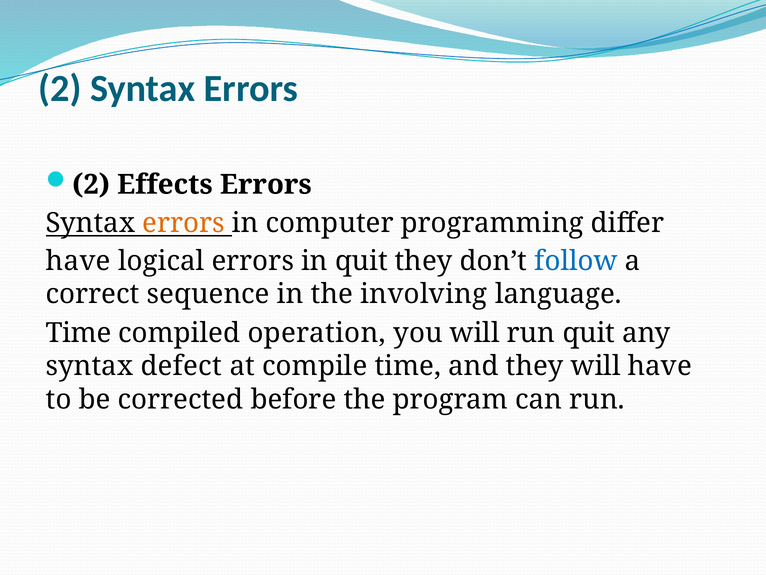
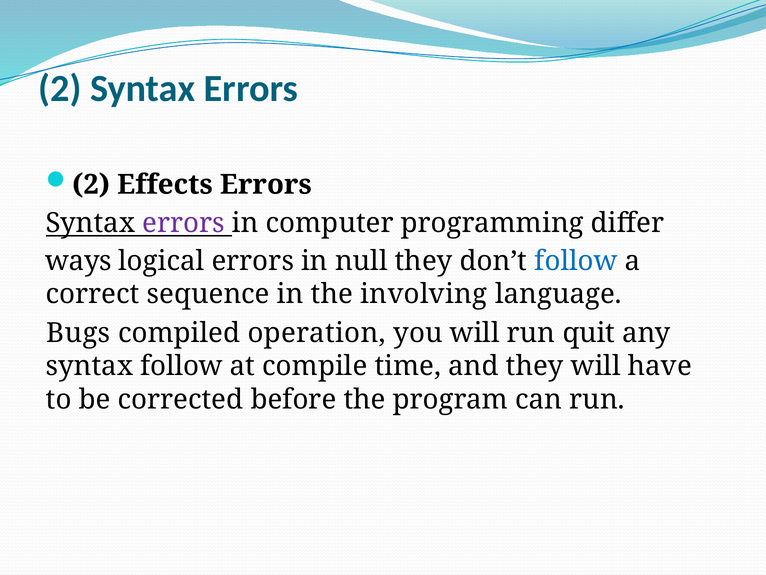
errors at (183, 223) colour: orange -> purple
have at (78, 261): have -> ways
in quit: quit -> null
Time at (79, 333): Time -> Bugs
syntax defect: defect -> follow
